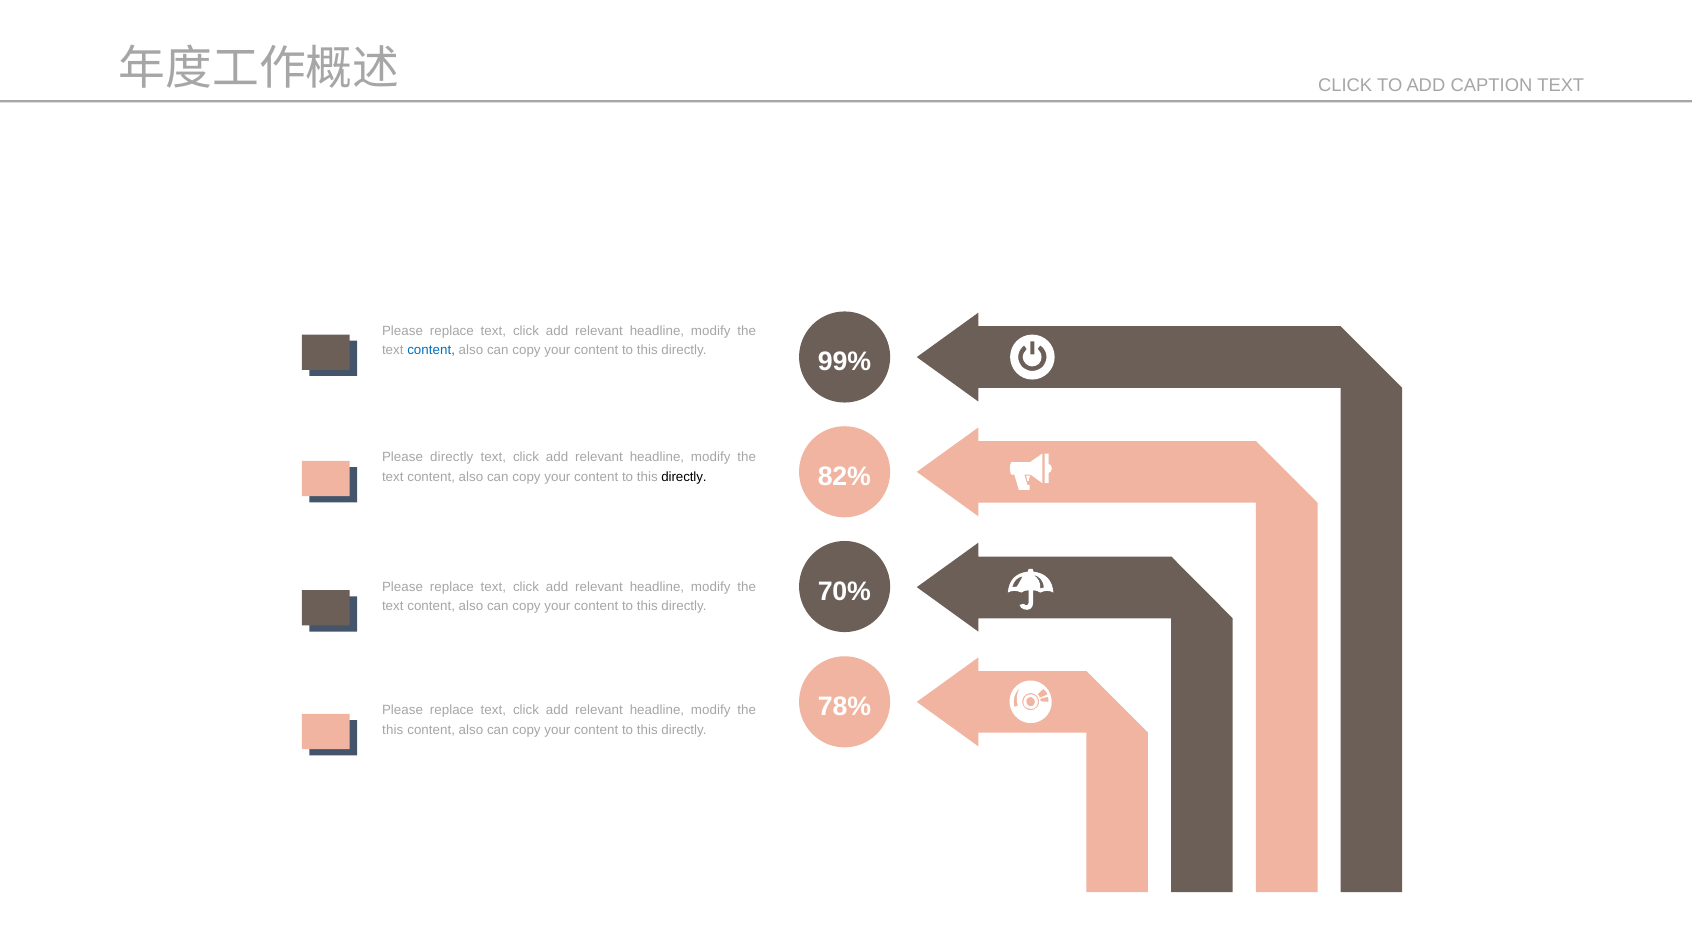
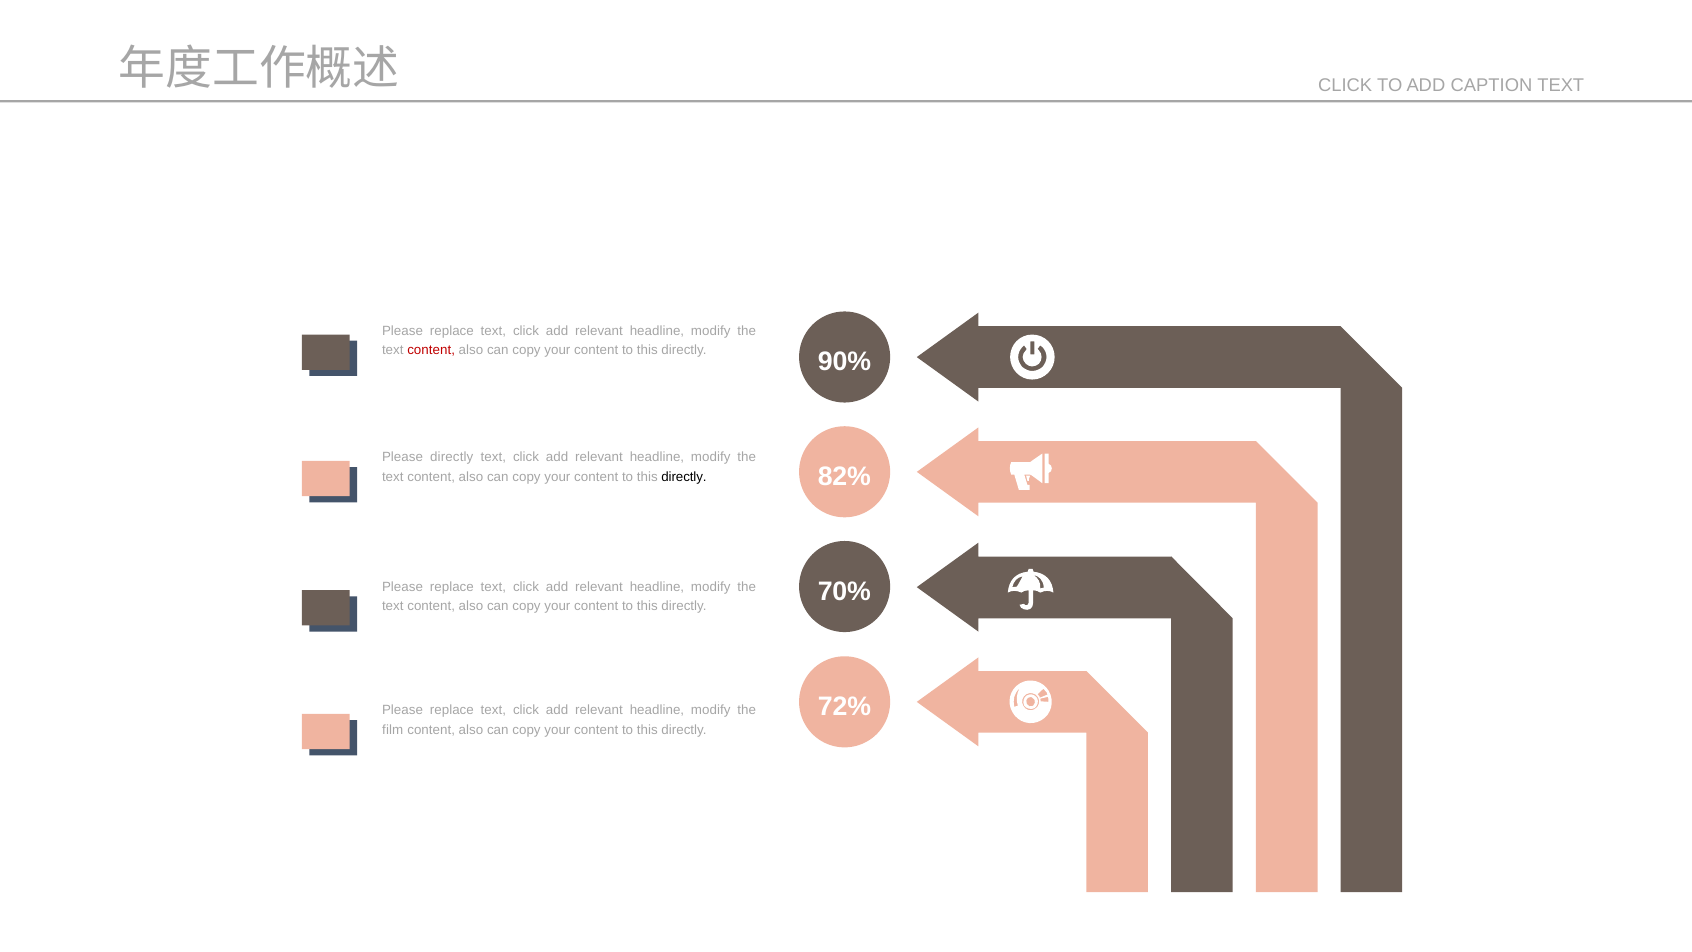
content at (431, 350) colour: blue -> red
99%: 99% -> 90%
78%: 78% -> 72%
this at (393, 729): this -> film
